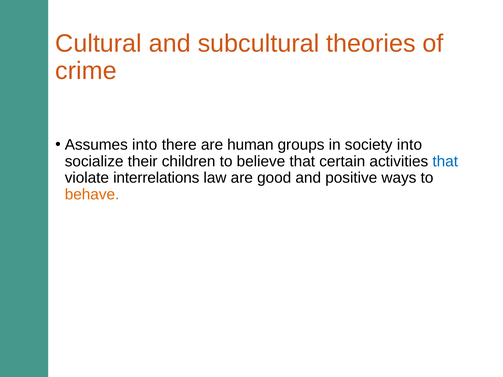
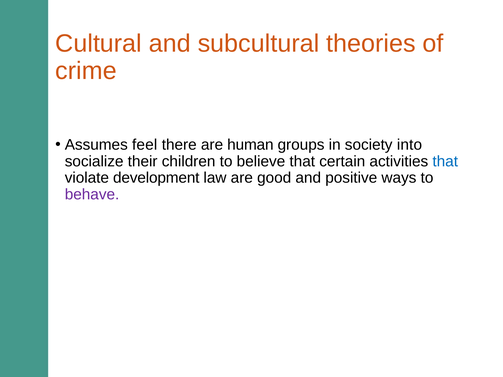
Assumes into: into -> feel
interrelations: interrelations -> development
behave colour: orange -> purple
